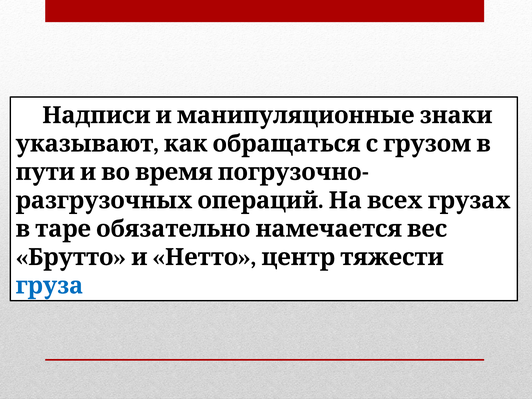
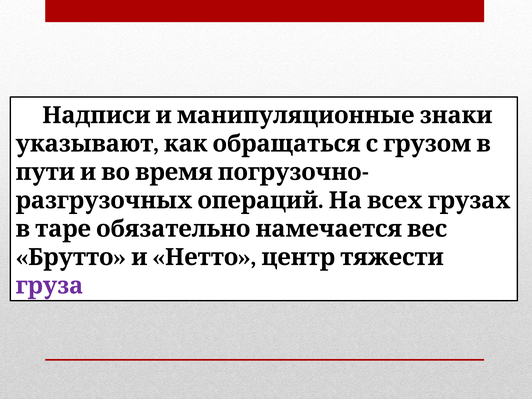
груза colour: blue -> purple
